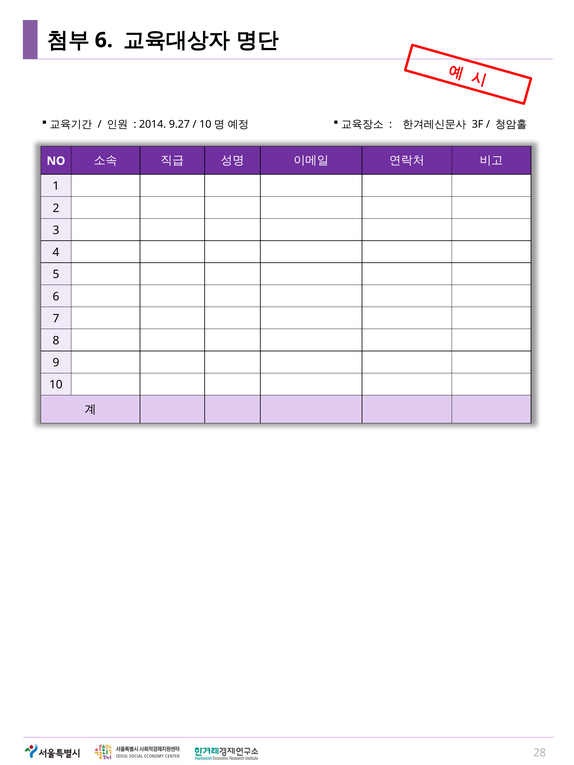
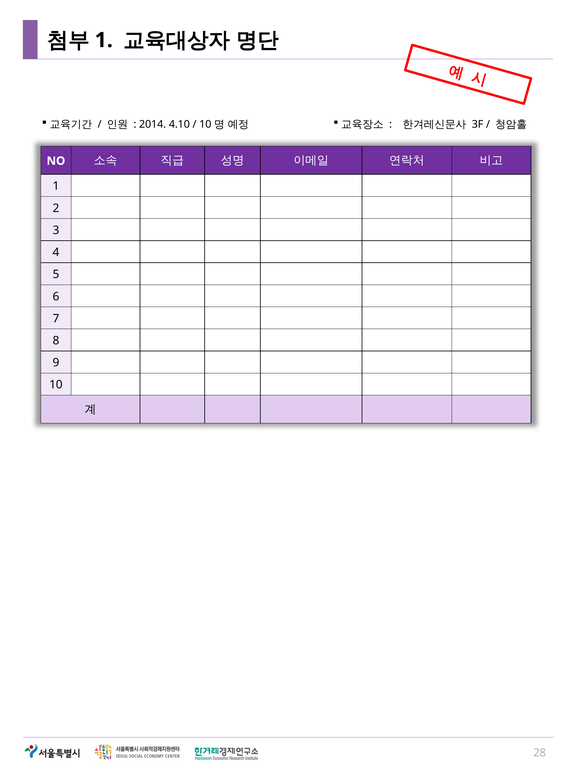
6 at (104, 40): 6 -> 1
9.27: 9.27 -> 4.10
